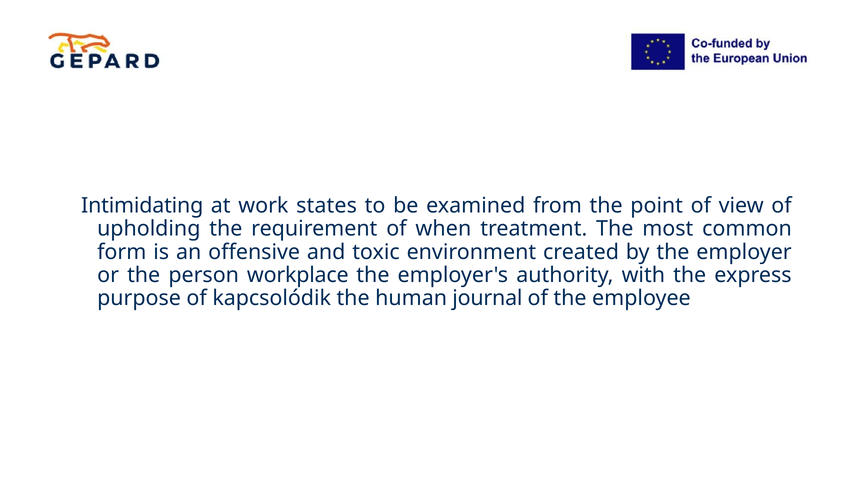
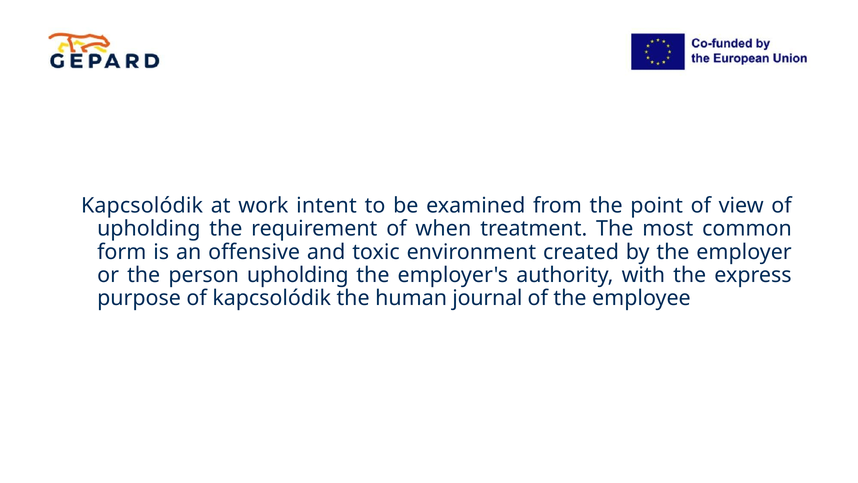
Intimidating at (142, 205): Intimidating -> Kapcsolódik
states: states -> intent
person workplace: workplace -> upholding
